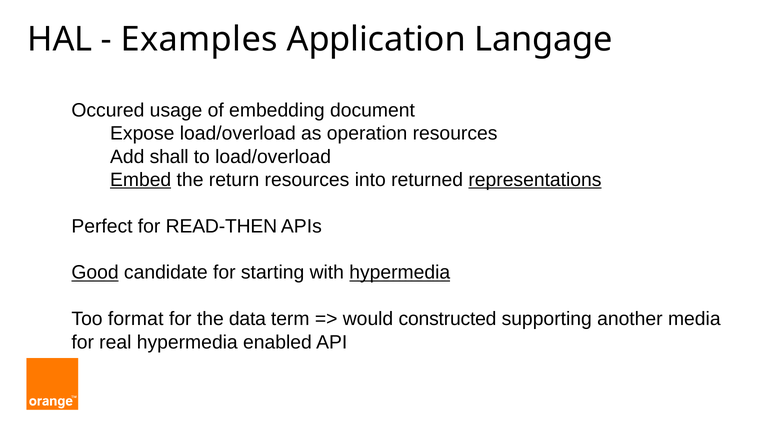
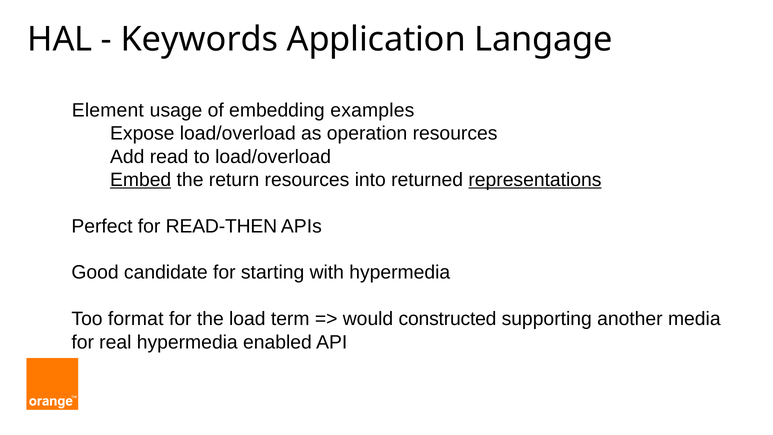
Examples: Examples -> Keywords
Occured: Occured -> Element
document: document -> examples
shall: shall -> read
Good underline: present -> none
hypermedia at (400, 273) underline: present -> none
data: data -> load
